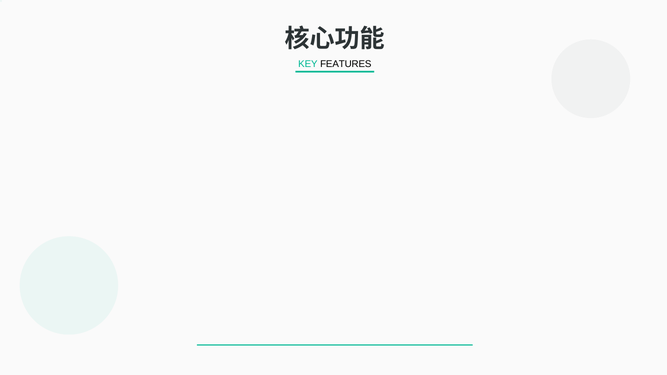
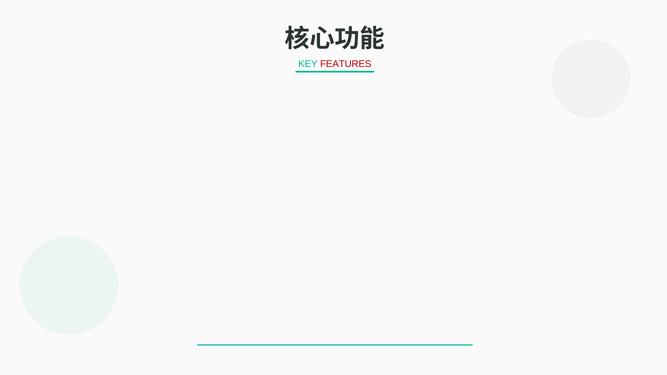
FEATURES colour: black -> red
